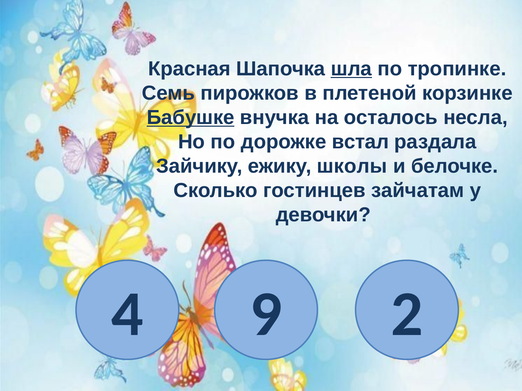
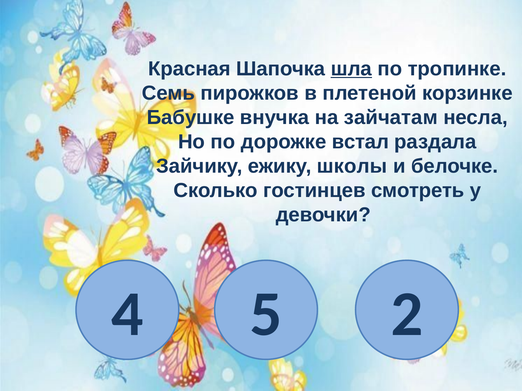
Бабушке underline: present -> none
осталось: осталось -> зайчатам
зайчатам: зайчатам -> смотреть
9: 9 -> 5
